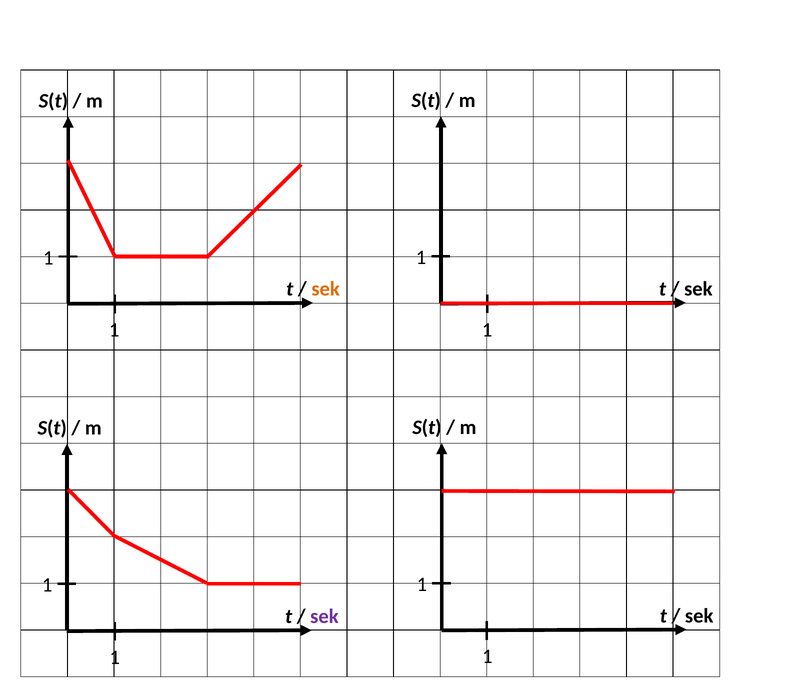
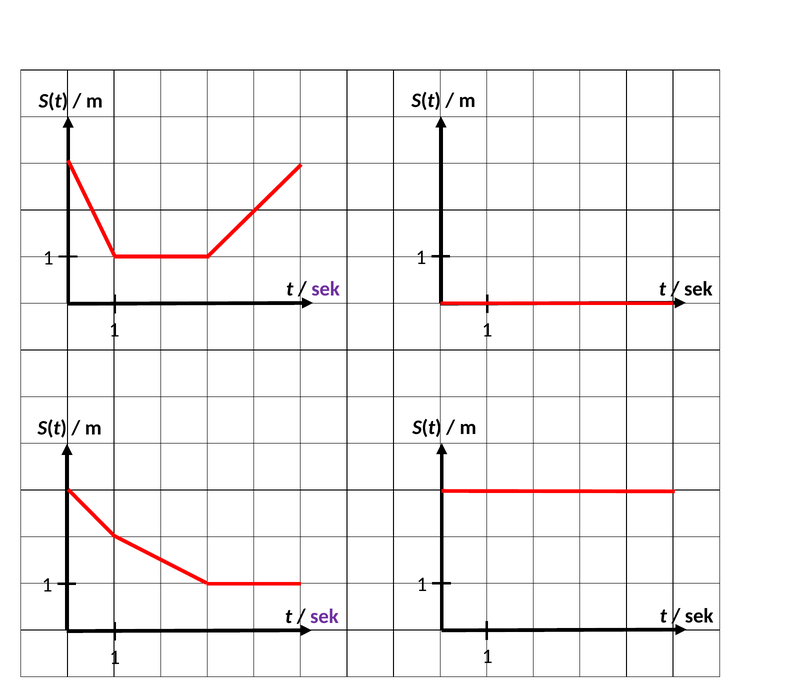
sek at (326, 289) colour: orange -> purple
